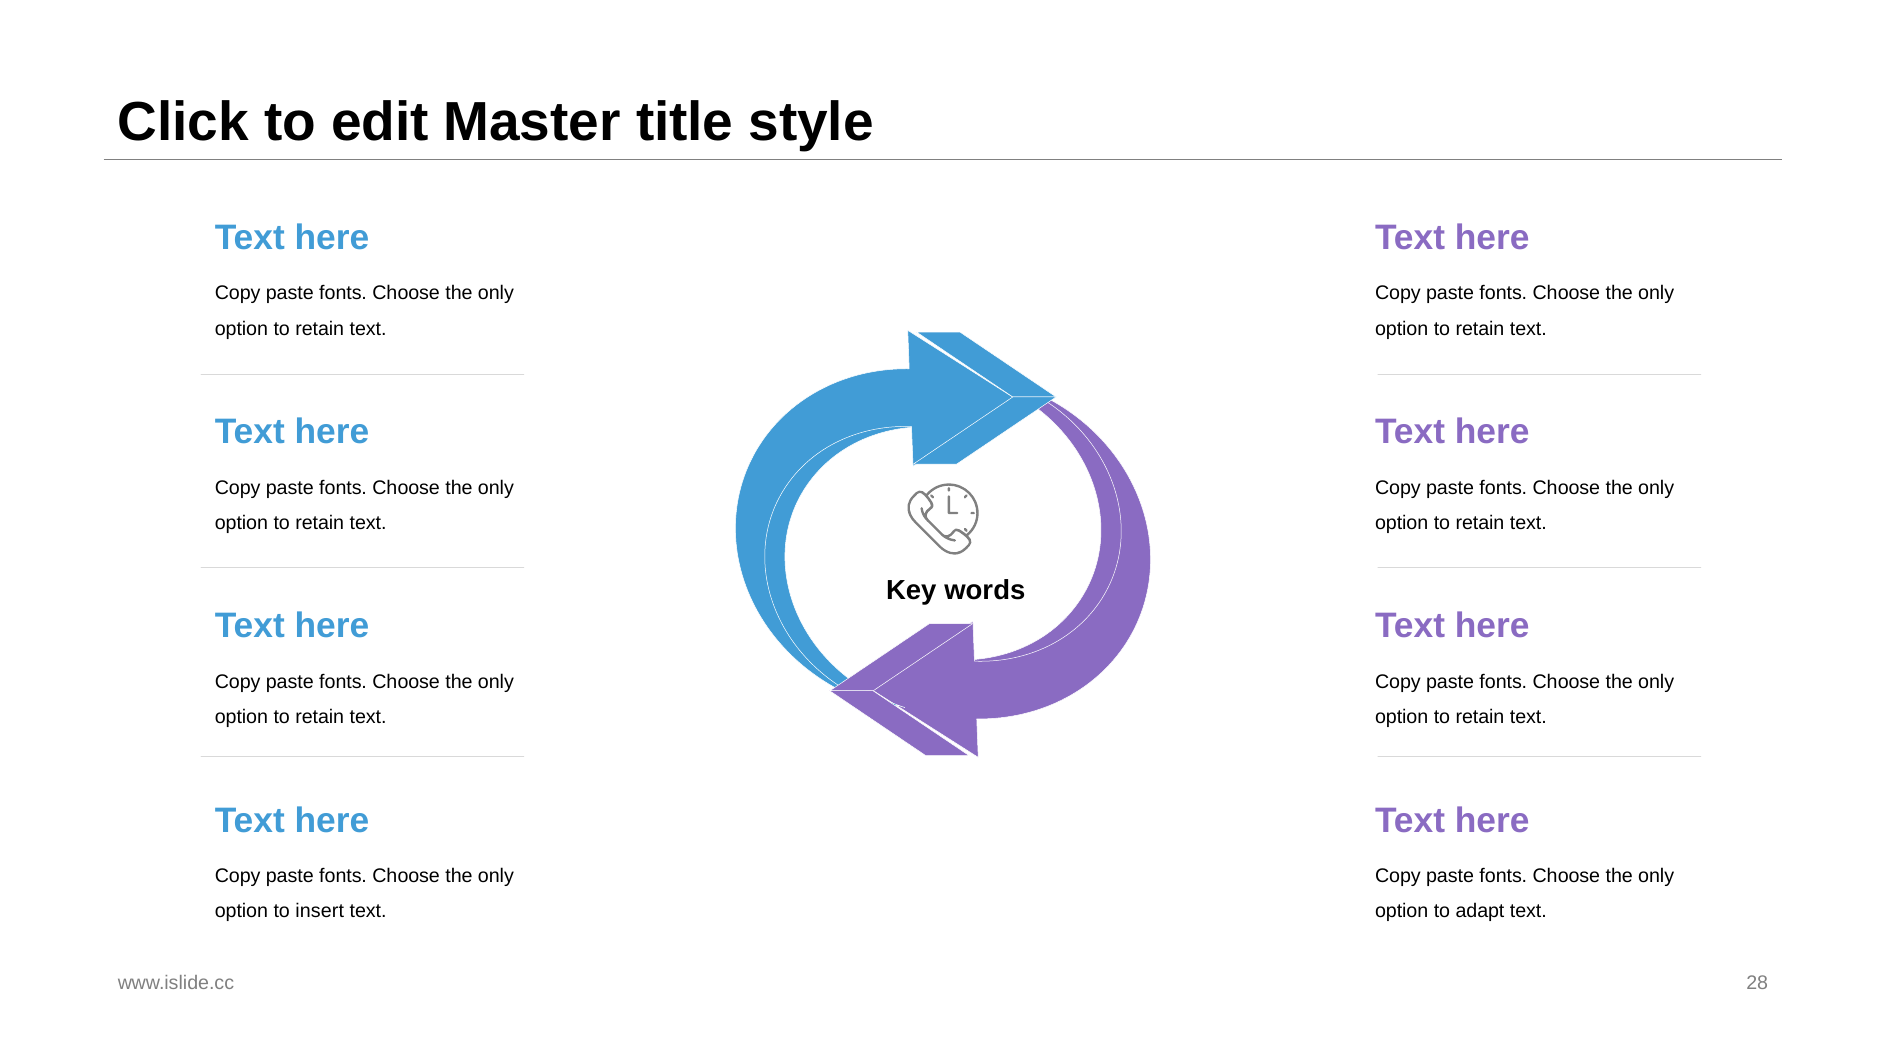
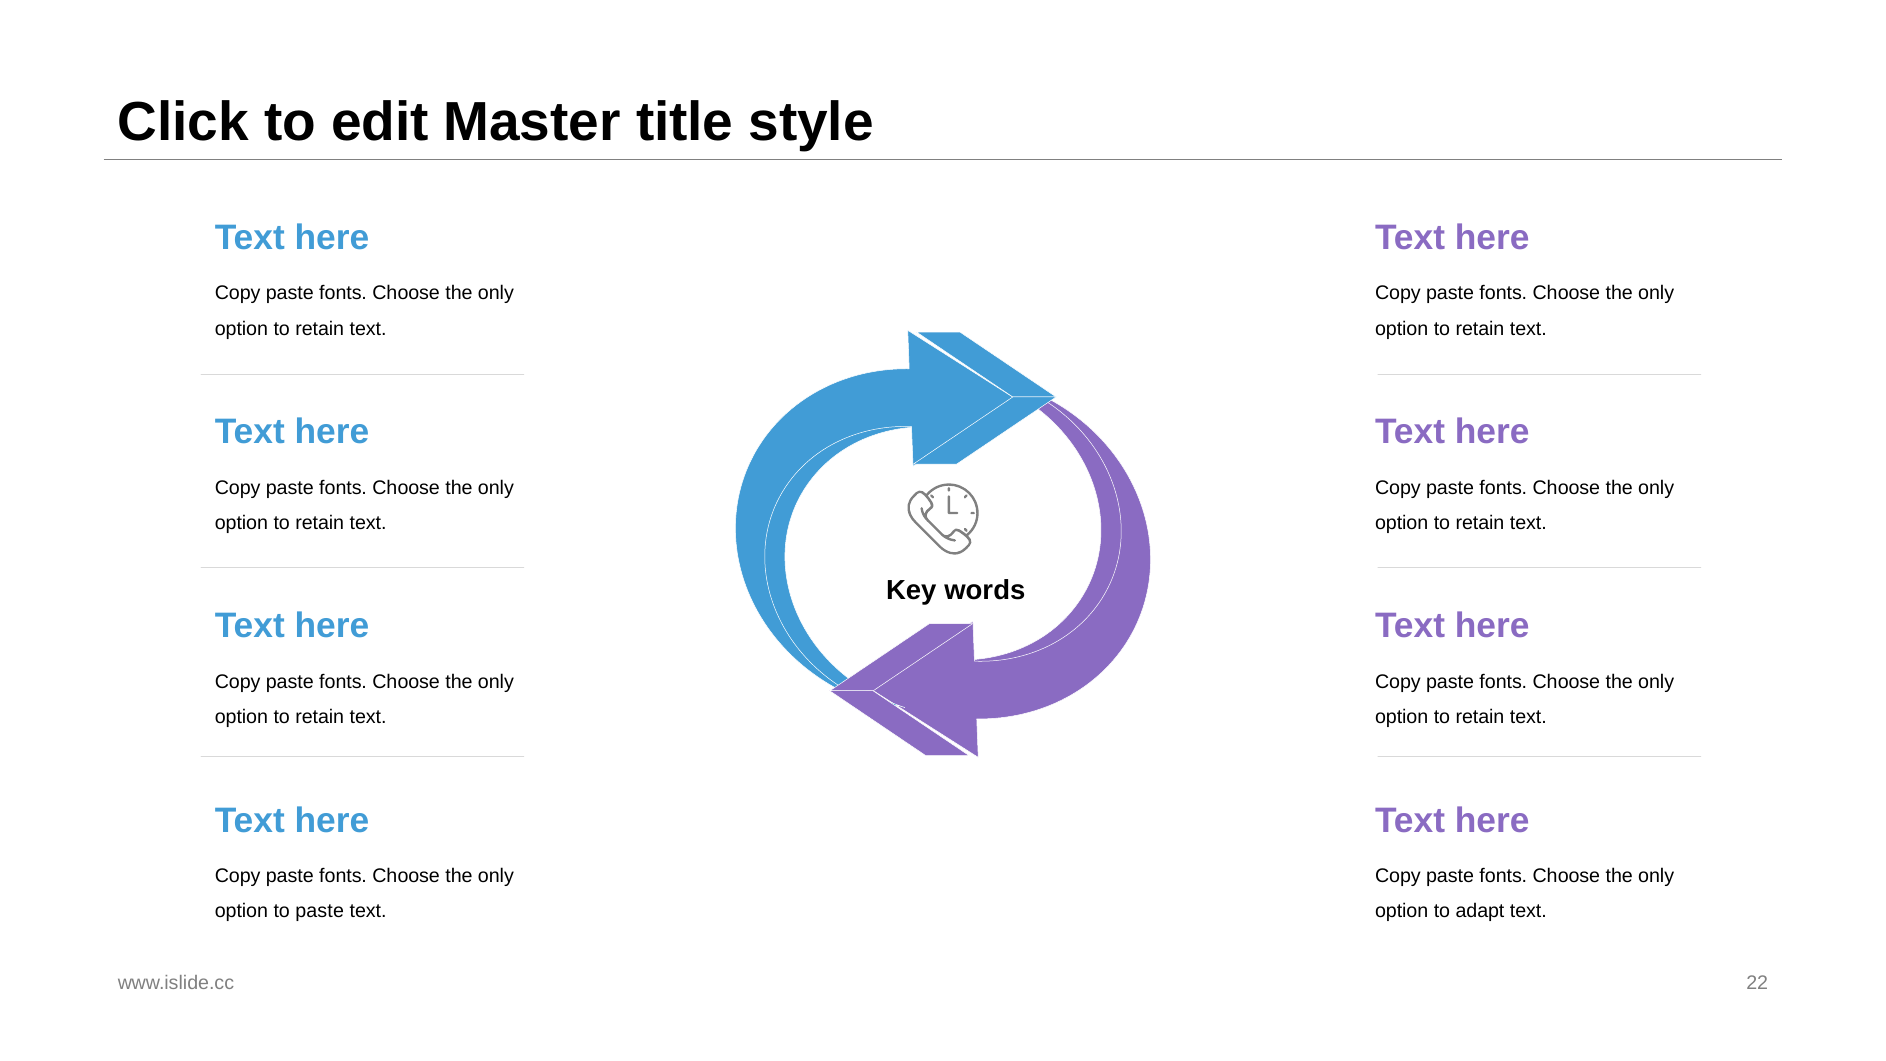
to insert: insert -> paste
28: 28 -> 22
